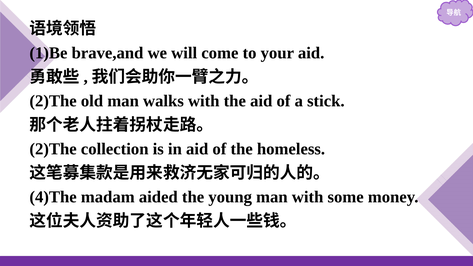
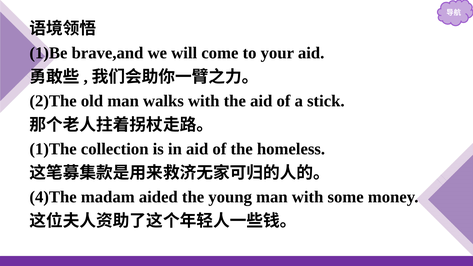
2)The at (53, 149): 2)The -> 1)The
